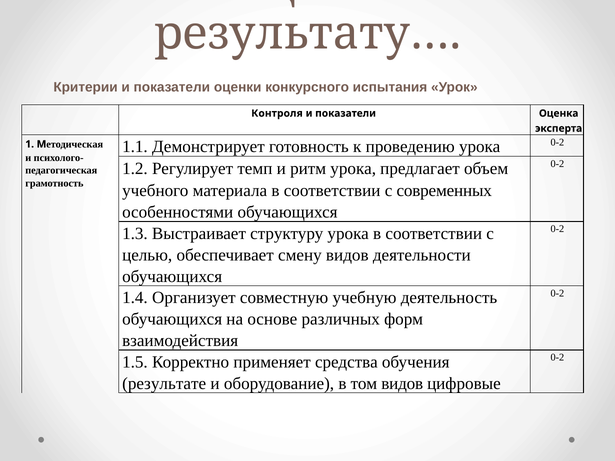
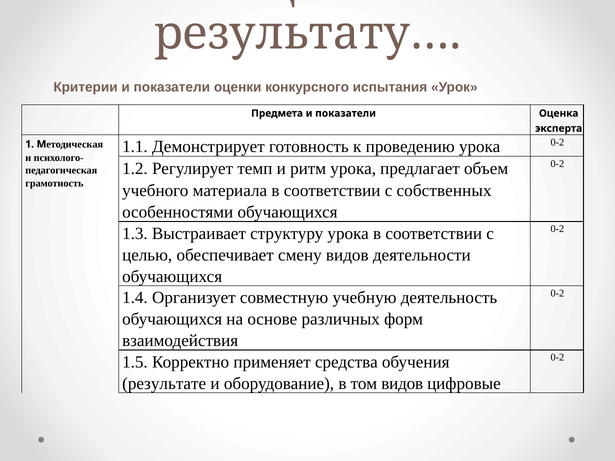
Контроля: Контроля -> Предмета
современных: современных -> собственных
